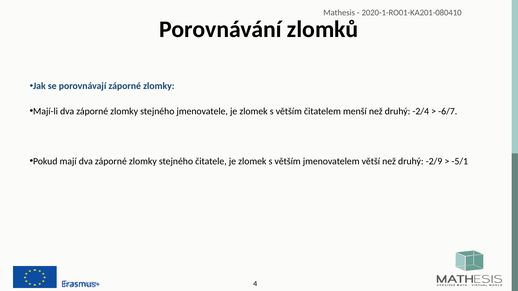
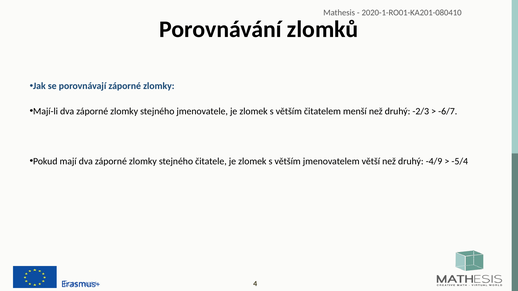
-2/4: -2/4 -> -2/3
-2/9: -2/9 -> -4/9
-5/1: -5/1 -> -5/4
